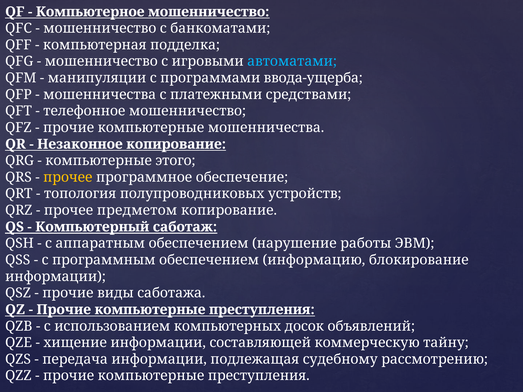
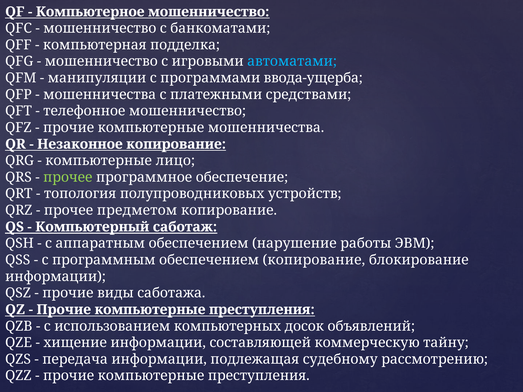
этого: этого -> лицо
прочее at (68, 177) colour: yellow -> light green
обеспечением информацию: информацию -> копирование
